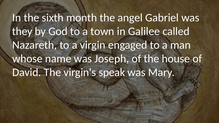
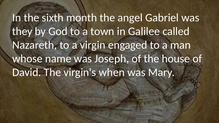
speak: speak -> when
